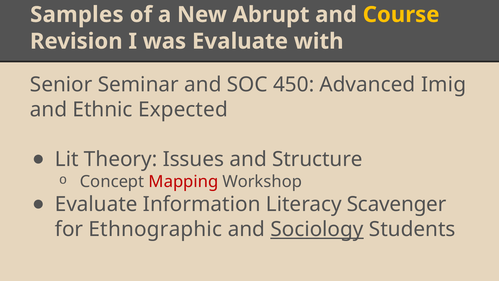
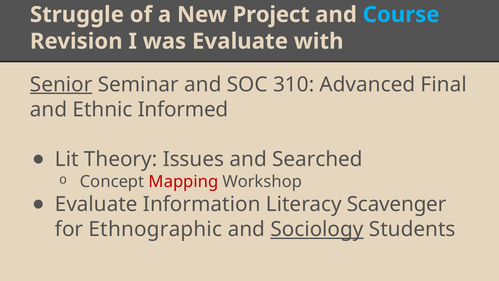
Samples: Samples -> Struggle
Abrupt: Abrupt -> Project
Course colour: yellow -> light blue
Senior underline: none -> present
450: 450 -> 310
Imig: Imig -> Final
Expected: Expected -> Informed
Structure: Structure -> Searched
